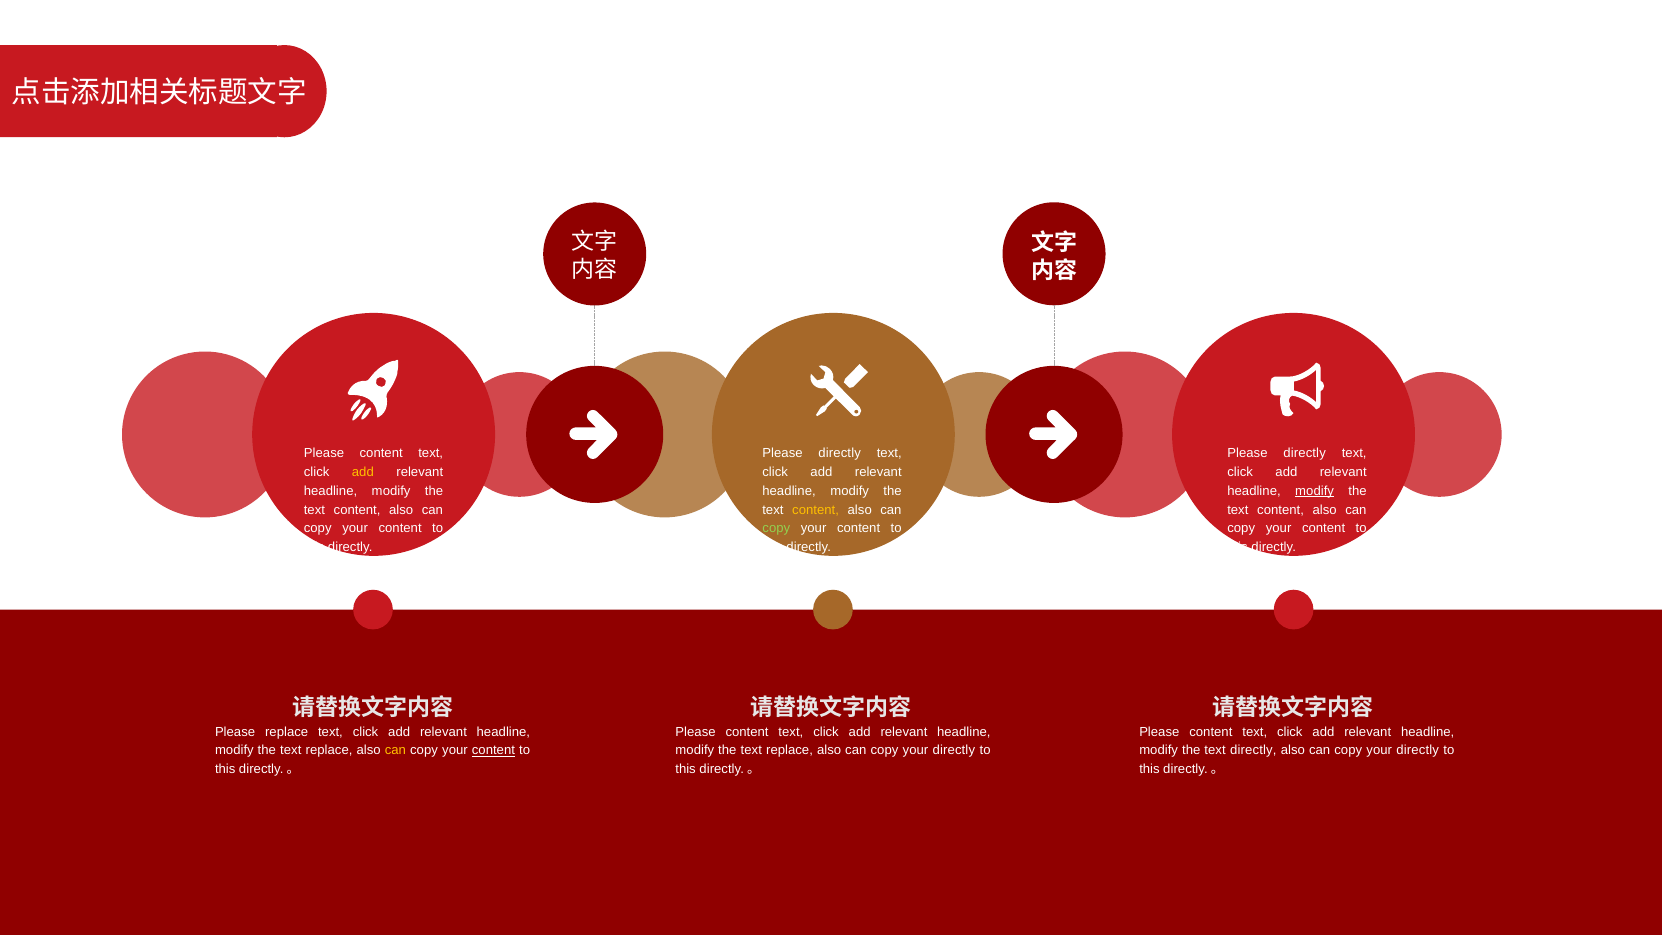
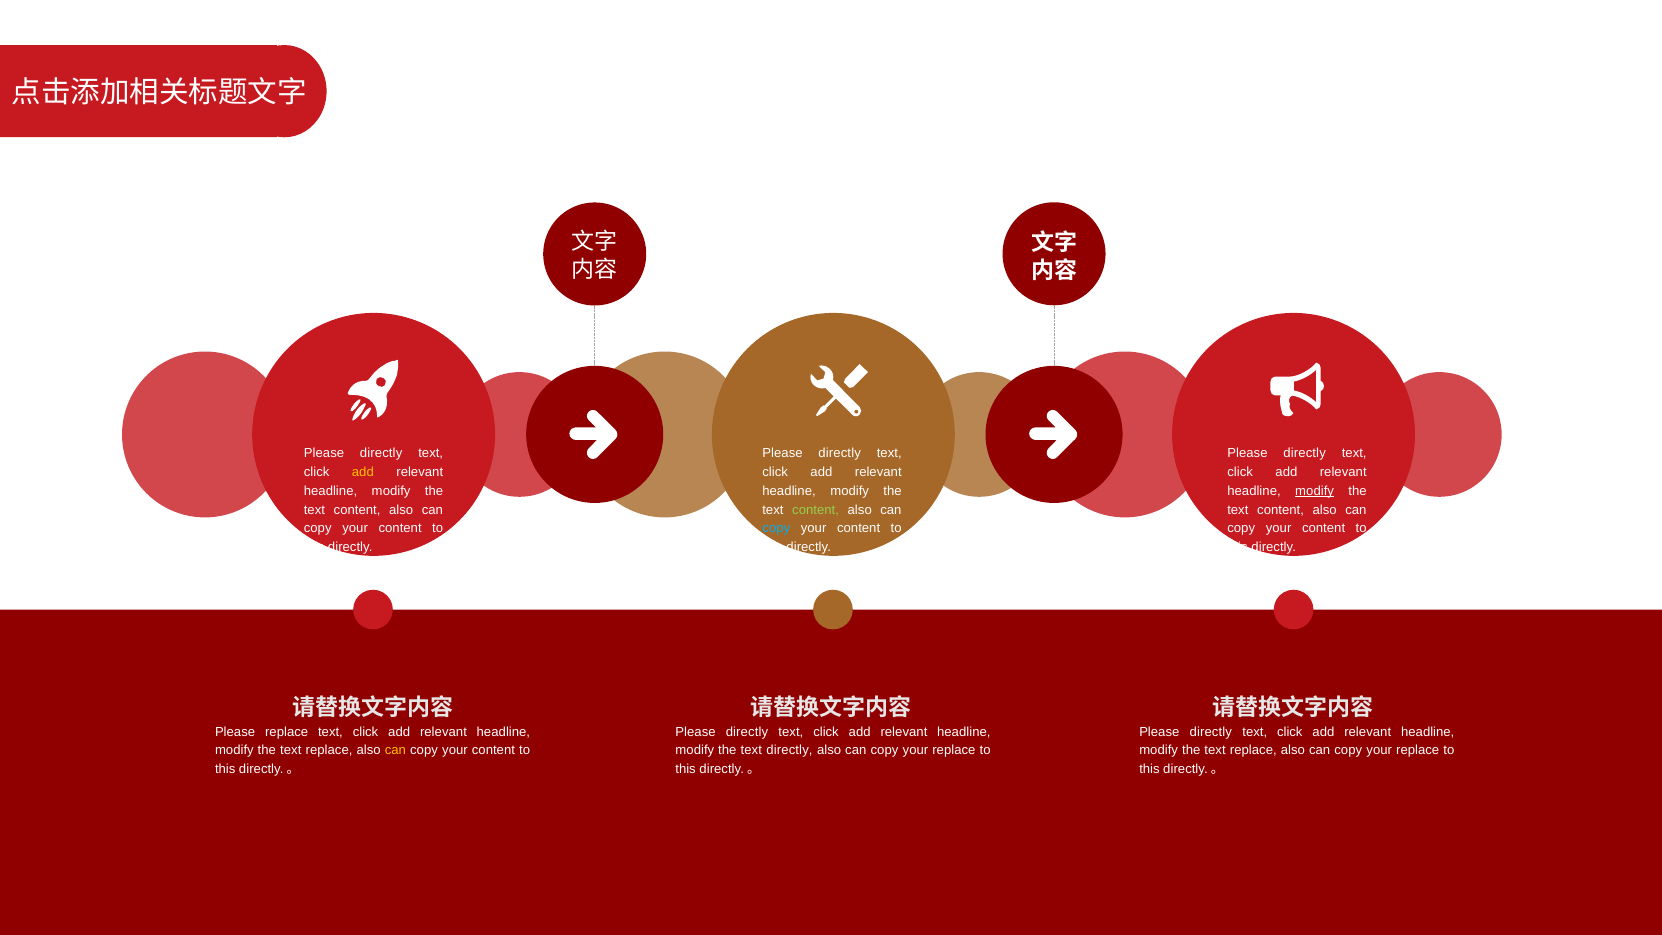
content at (381, 453): content -> directly
content at (816, 510) colour: yellow -> light green
copy at (776, 528) colour: light green -> light blue
content at (747, 732): content -> directly
content at (1211, 732): content -> directly
content at (493, 750) underline: present -> none
replace at (790, 750): replace -> directly
directly at (954, 750): directly -> replace
directly at (1253, 750): directly -> replace
directly at (1418, 750): directly -> replace
